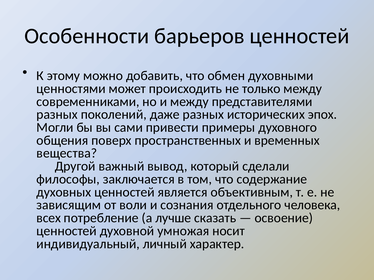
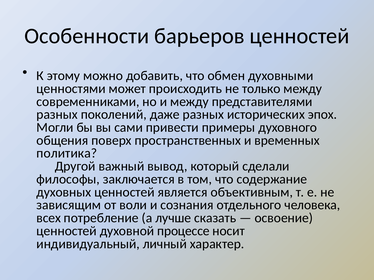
вещества: вещества -> политика
умножая: умножая -> процессе
